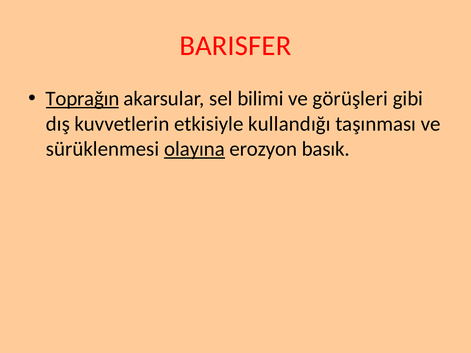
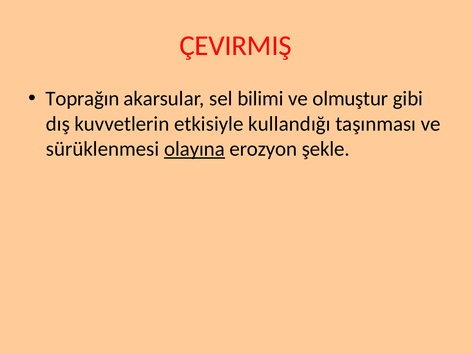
BARISFER: BARISFER -> ÇEVIRMIŞ
Toprağın underline: present -> none
görüşleri: görüşleri -> olmuştur
basık: basık -> şekle
